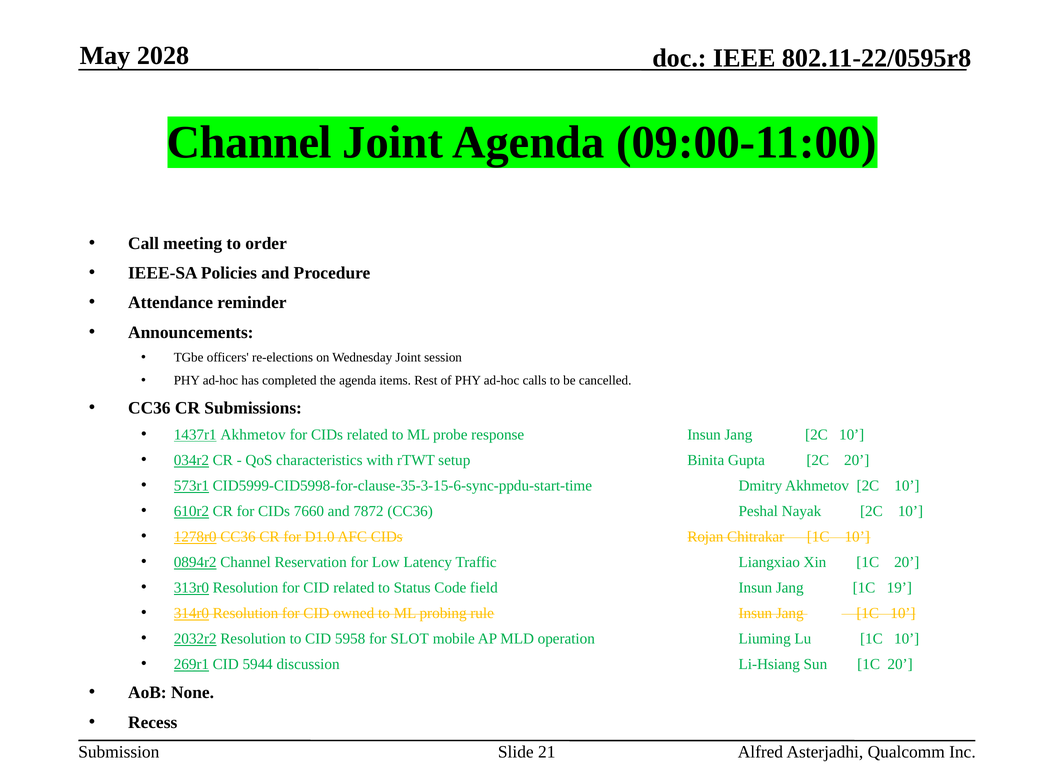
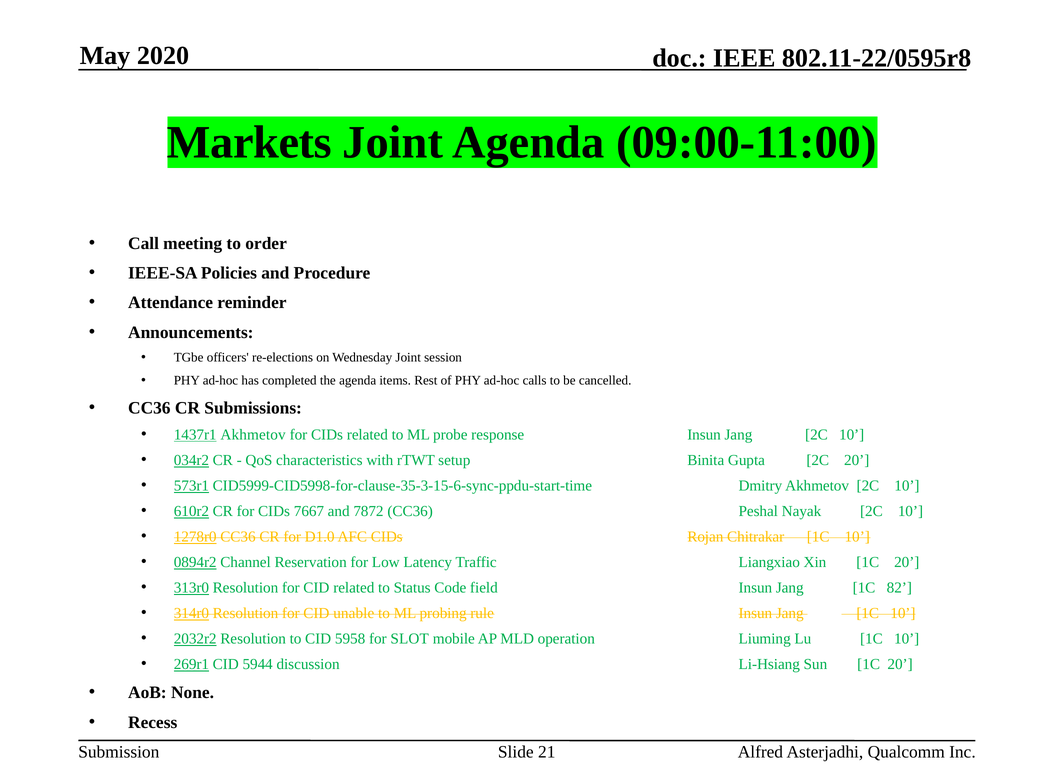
2028: 2028 -> 2020
Channel at (249, 142): Channel -> Markets
7660: 7660 -> 7667
19: 19 -> 82
owned: owned -> unable
